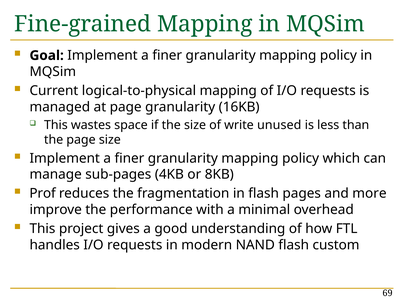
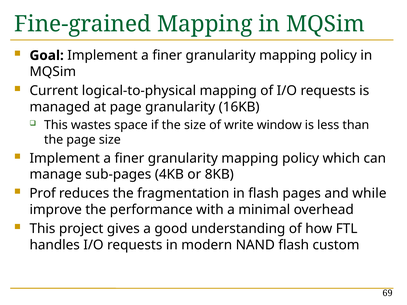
unused: unused -> window
more: more -> while
